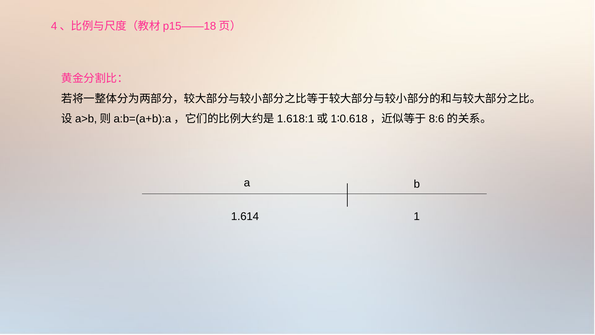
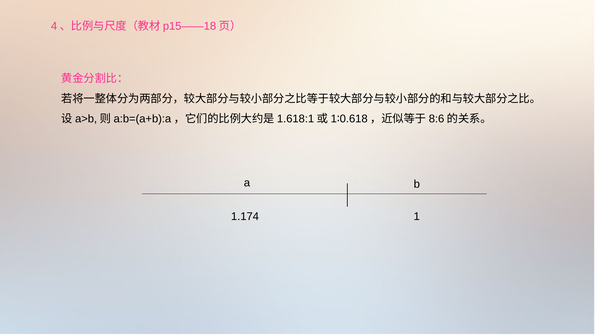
1.614: 1.614 -> 1.174
